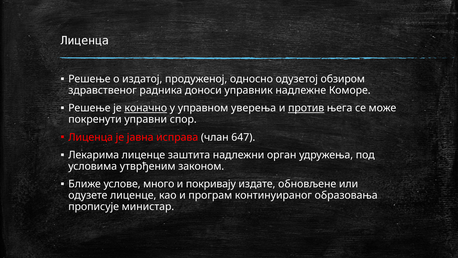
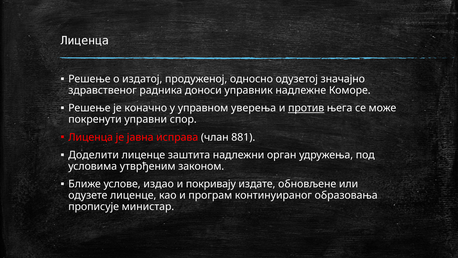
обзиром: обзиром -> значајно
коначно underline: present -> none
647: 647 -> 881
Лекарима: Лекарима -> Доделити
много: много -> издао
